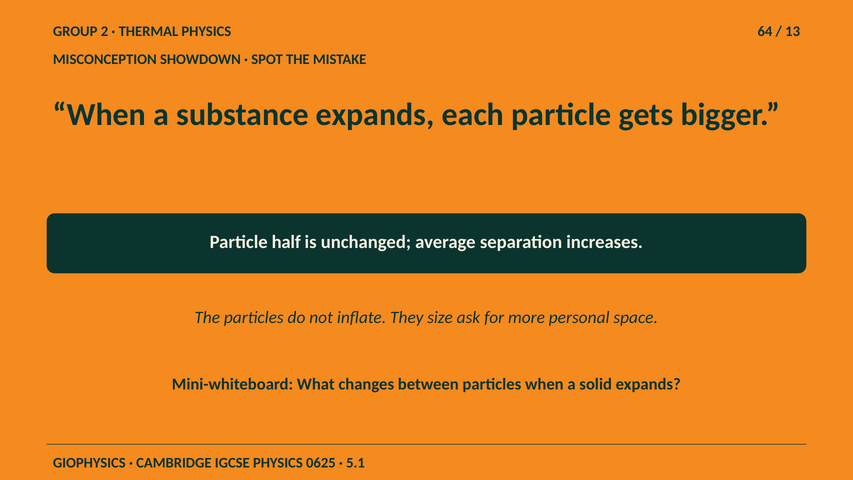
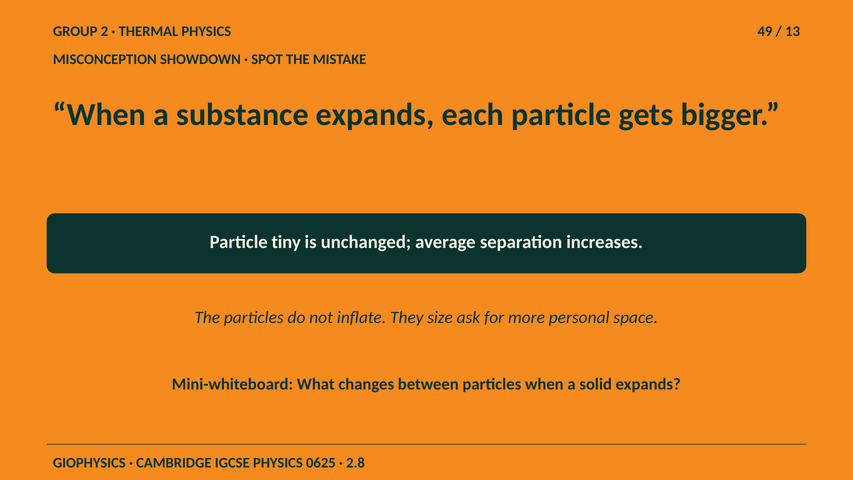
64: 64 -> 49
half: half -> tiny
5.1: 5.1 -> 2.8
